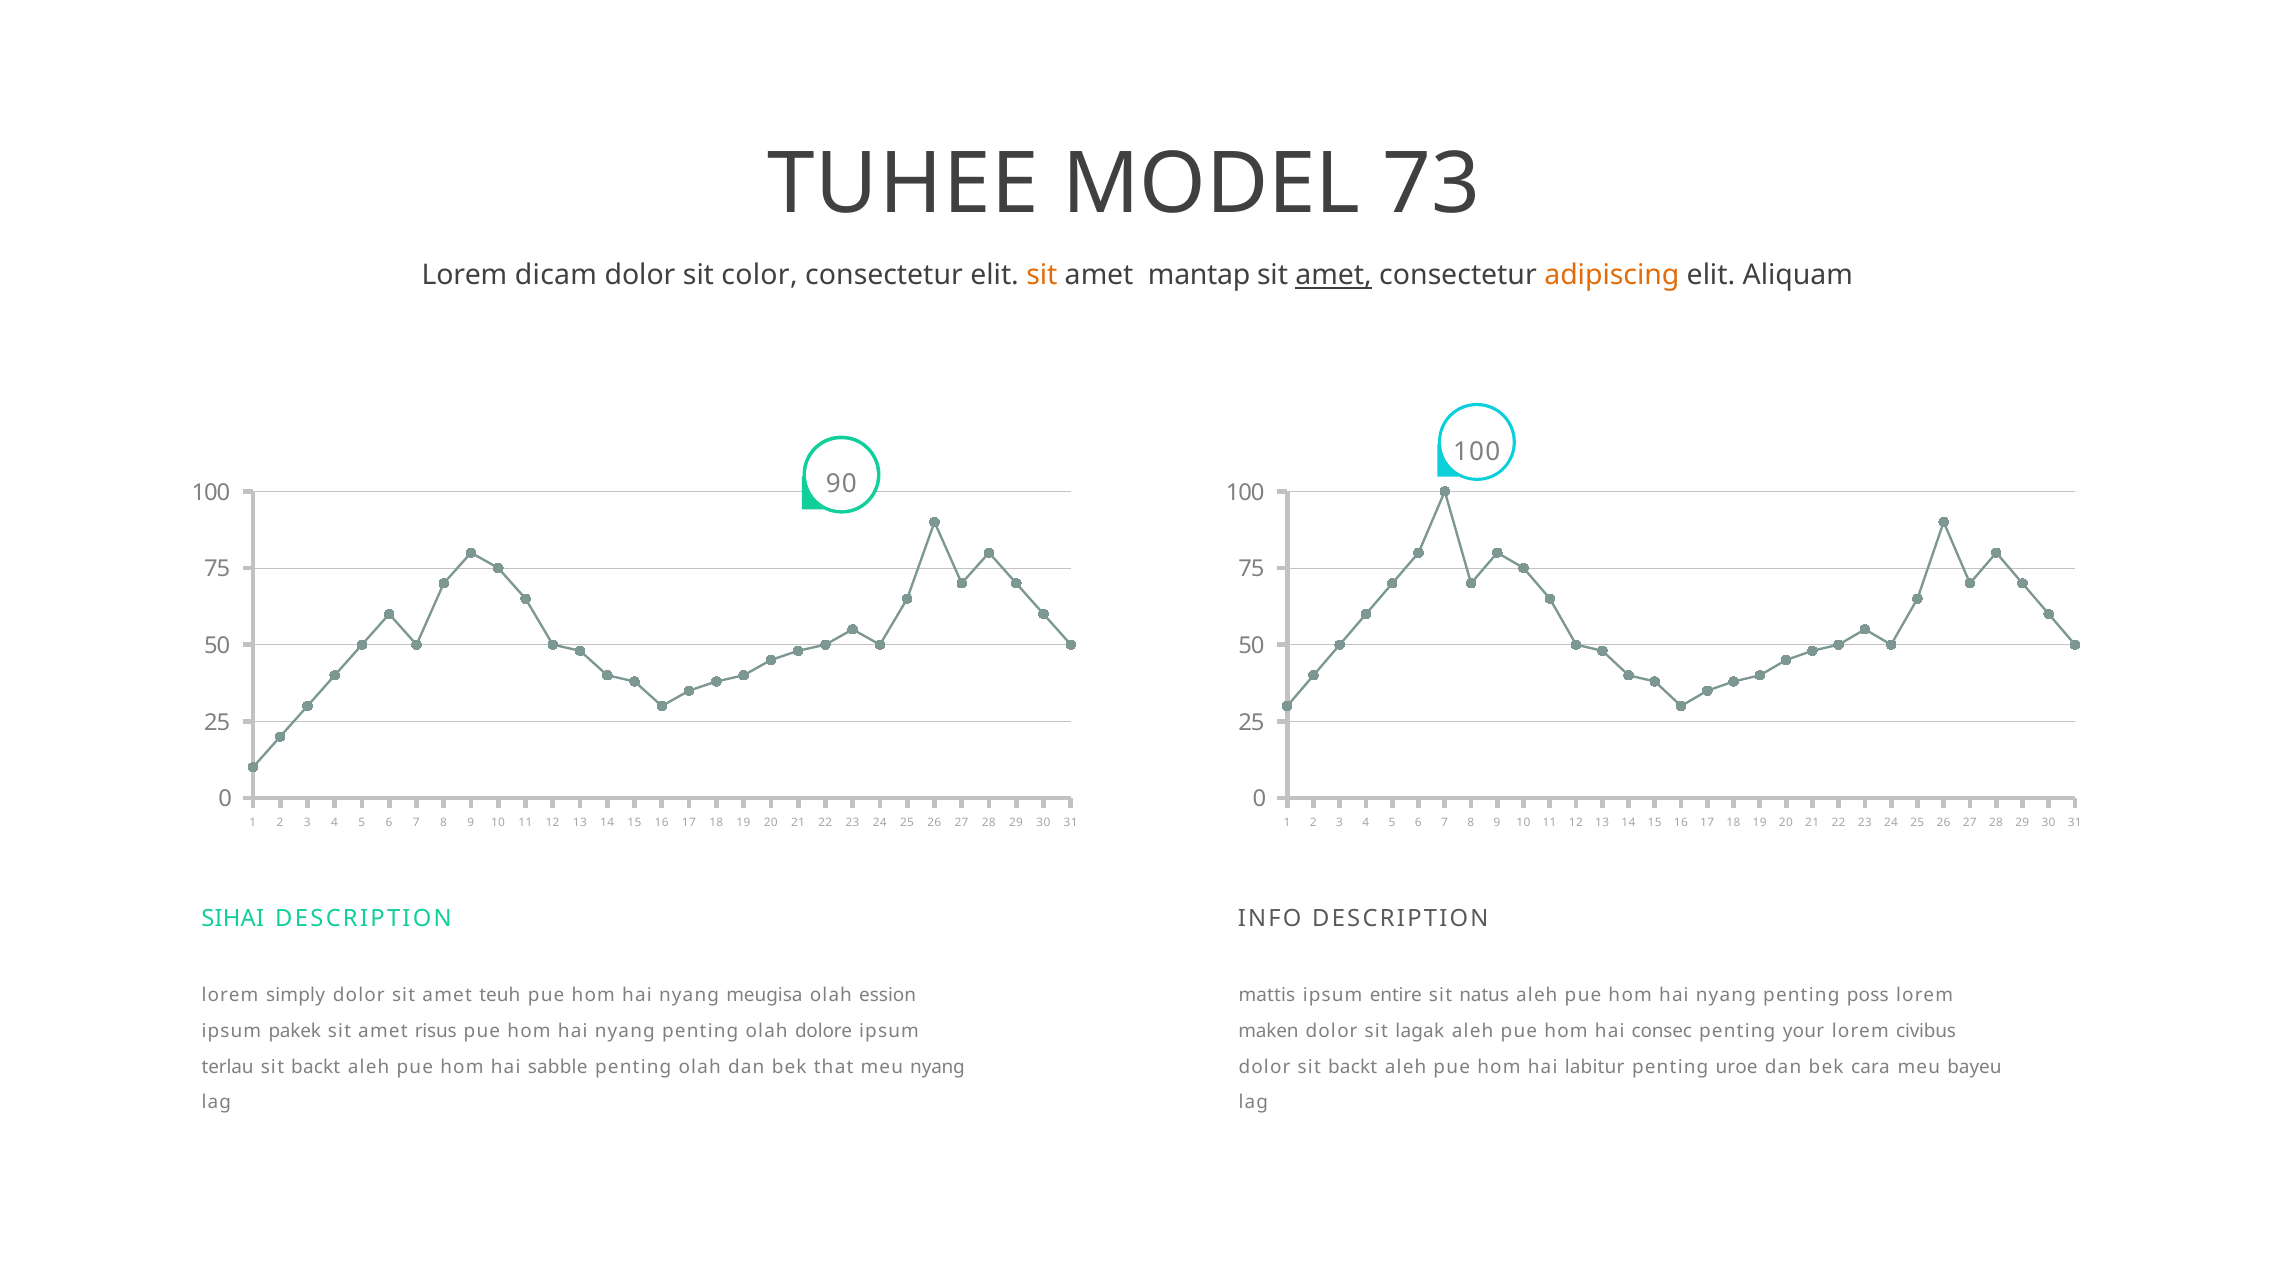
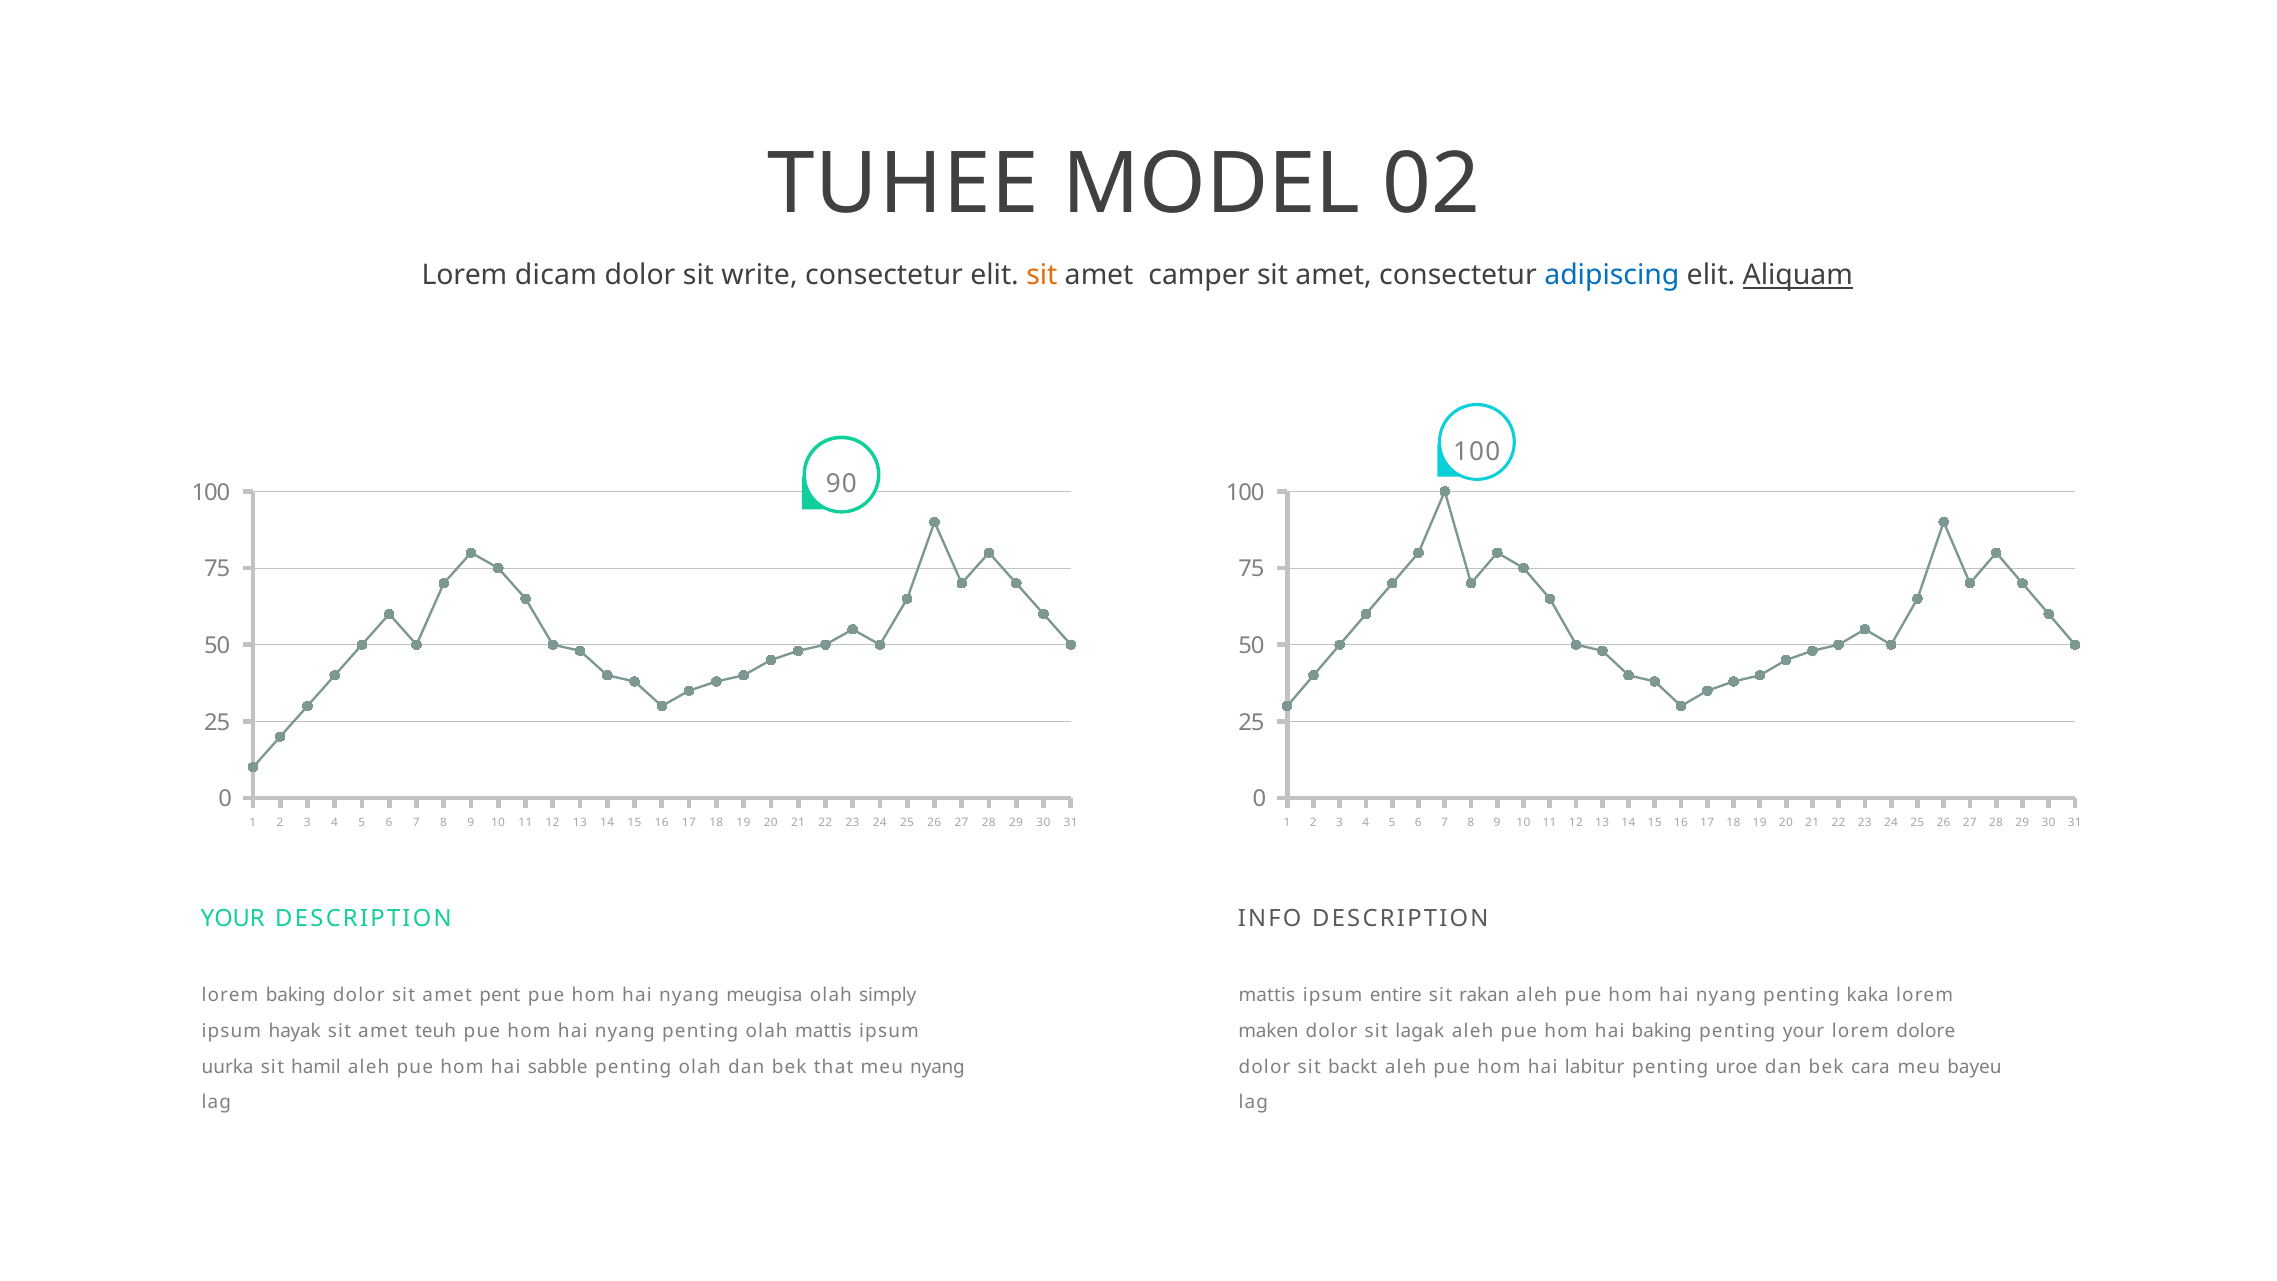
73: 73 -> 02
color: color -> write
mantap: mantap -> camper
amet at (1334, 276) underline: present -> none
adipiscing colour: orange -> blue
Aliquam underline: none -> present
SIHAI at (233, 919): SIHAI -> YOUR
lorem simply: simply -> baking
teuh: teuh -> pent
ession: ession -> simply
natus: natus -> rakan
poss: poss -> kaka
pakek: pakek -> hayak
risus: risus -> teuh
olah dolore: dolore -> mattis
hai consec: consec -> baking
civibus: civibus -> dolore
terlau: terlau -> uurka
backt at (316, 1067): backt -> hamil
